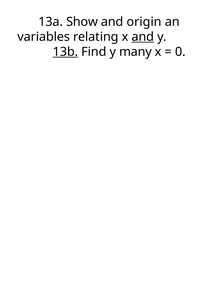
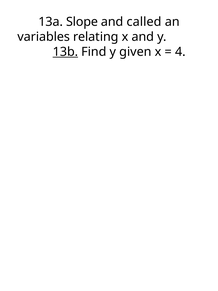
Show: Show -> Slope
origin: origin -> called
and at (143, 37) underline: present -> none
many: many -> given
0: 0 -> 4
